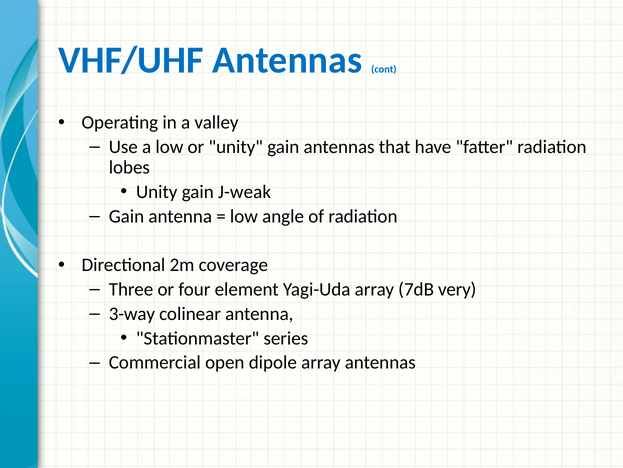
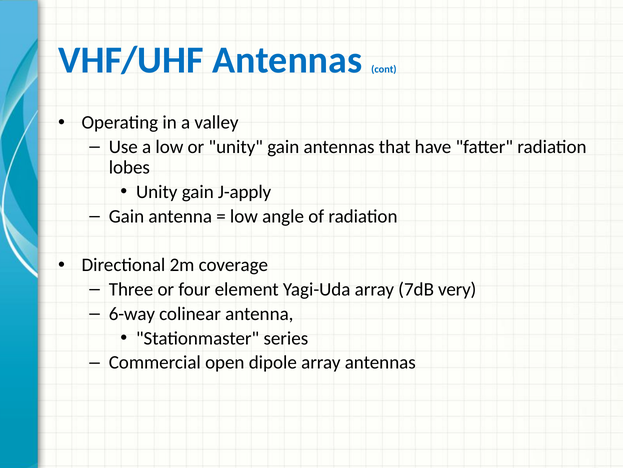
J-weak: J-weak -> J-apply
3-way: 3-way -> 6-way
